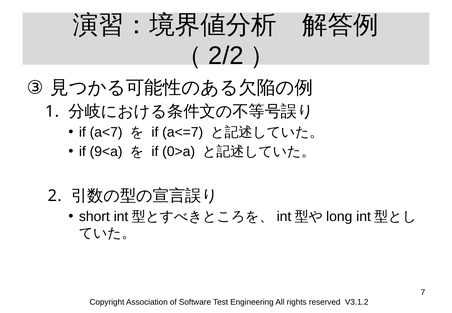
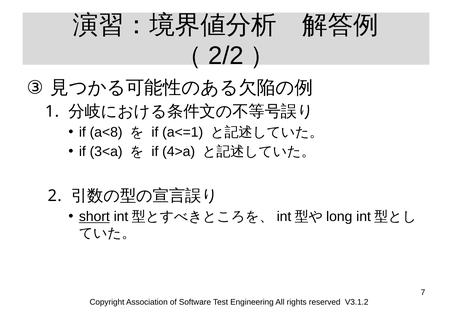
a<7: a<7 -> a<8
a<=7: a<=7 -> a<=1
9<a: 9<a -> 3<a
0>a: 0>a -> 4>a
short underline: none -> present
